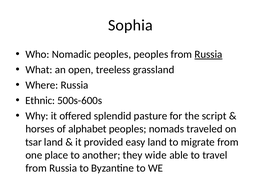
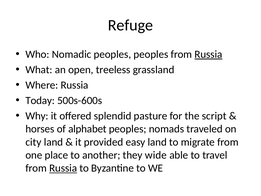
Sophia: Sophia -> Refuge
Ethnic: Ethnic -> Today
tsar: tsar -> city
Russia at (63, 168) underline: none -> present
